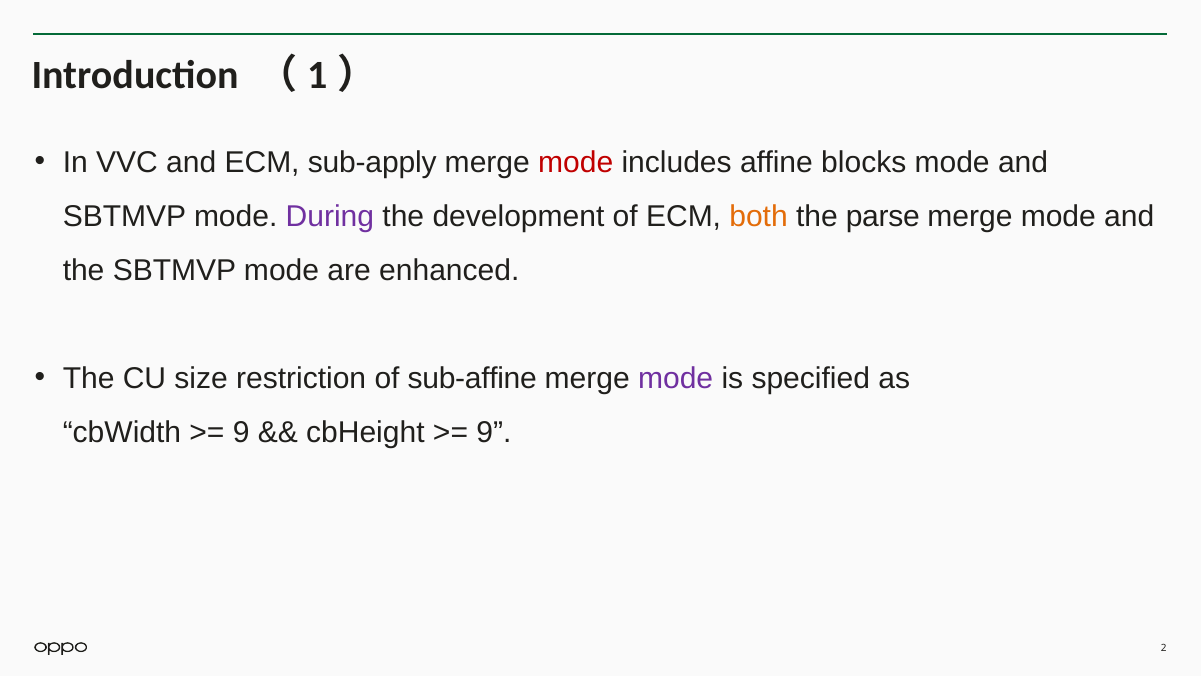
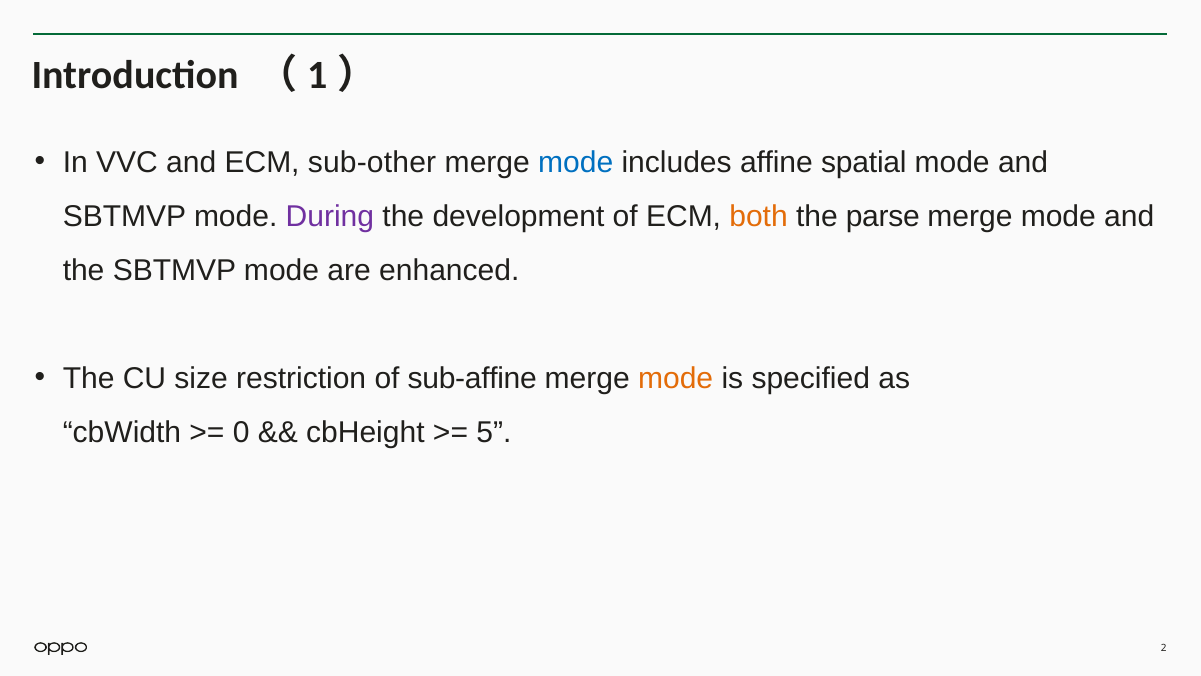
sub-apply: sub-apply -> sub-other
mode at (576, 162) colour: red -> blue
blocks: blocks -> spatial
mode at (676, 378) colour: purple -> orange
9 at (241, 432): 9 -> 0
9 at (494, 432): 9 -> 5
